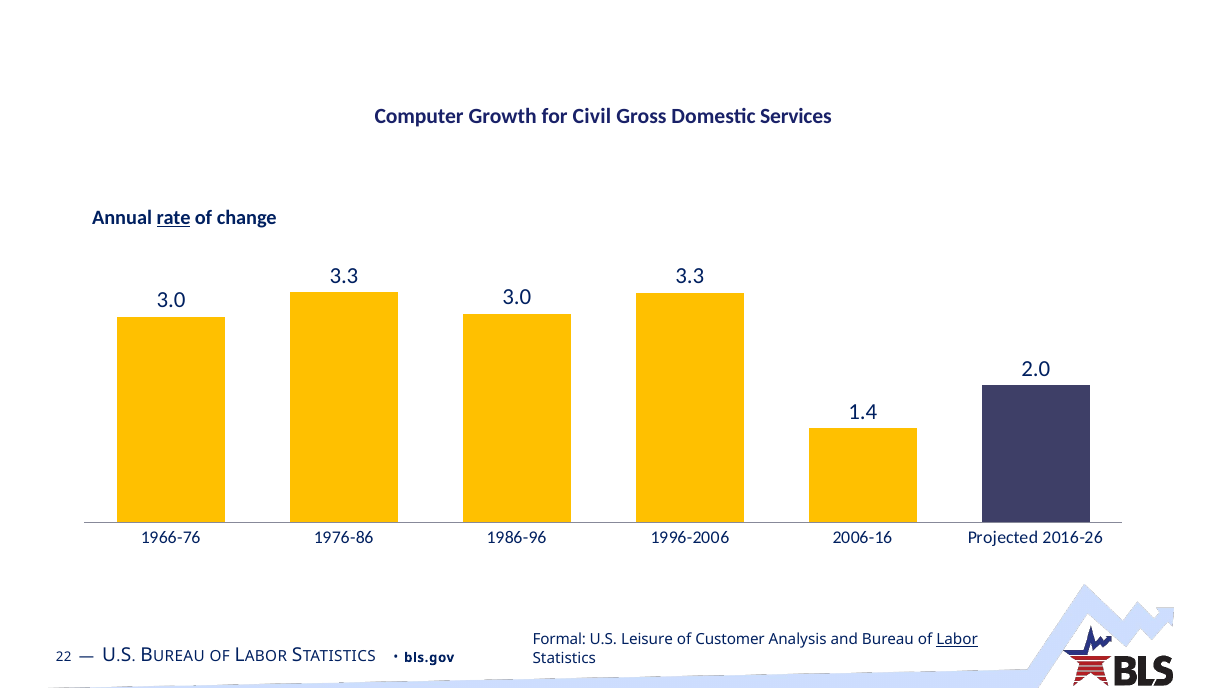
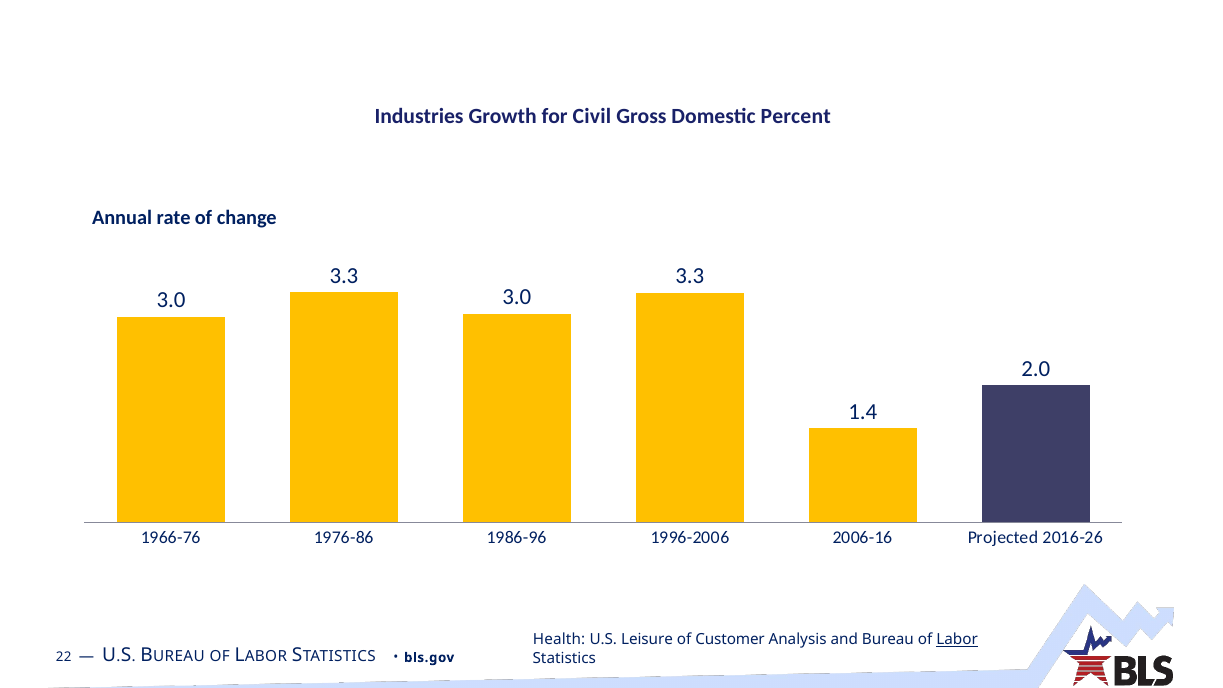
Computer: Computer -> Industries
Services: Services -> Percent
rate underline: present -> none
Formal: Formal -> Health
